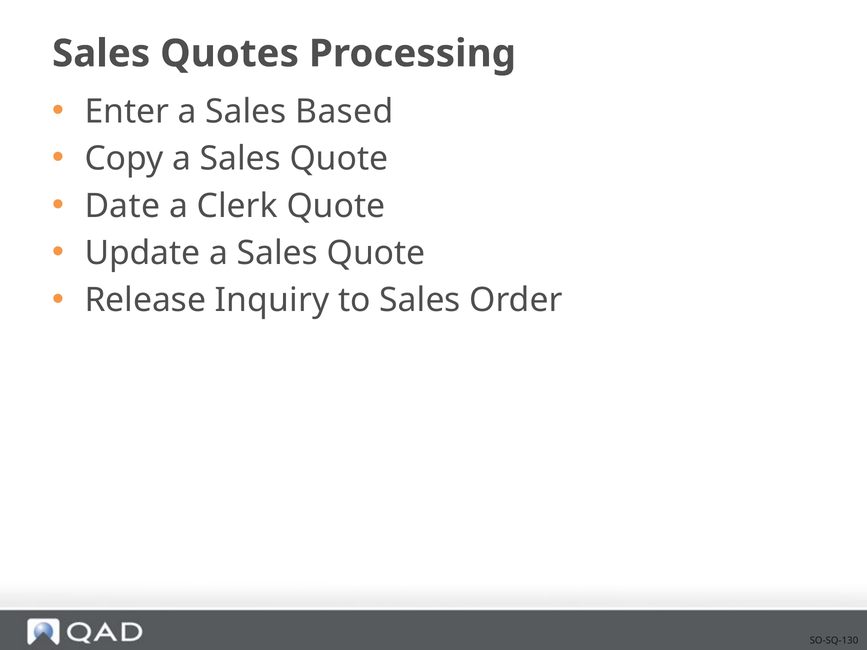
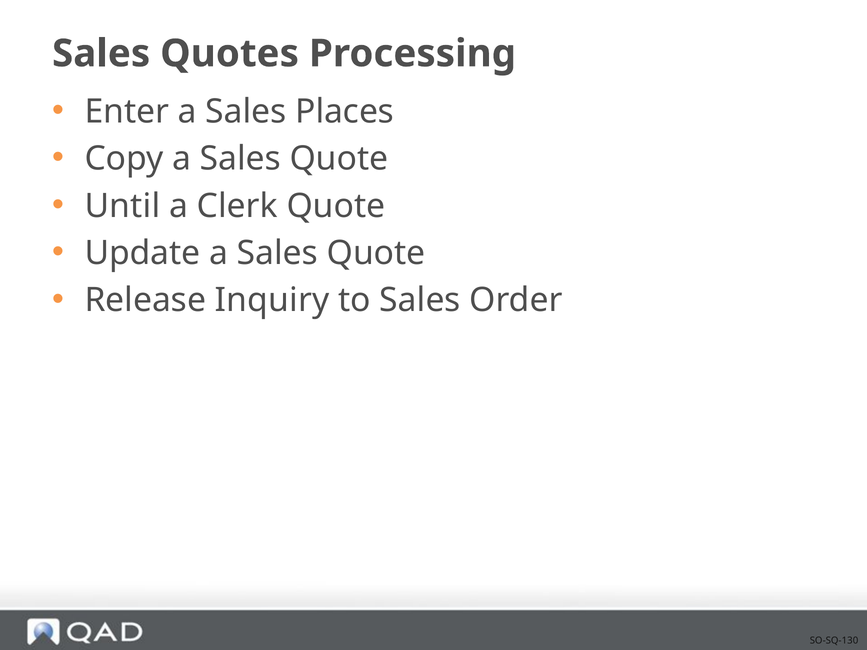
Based: Based -> Places
Date: Date -> Until
